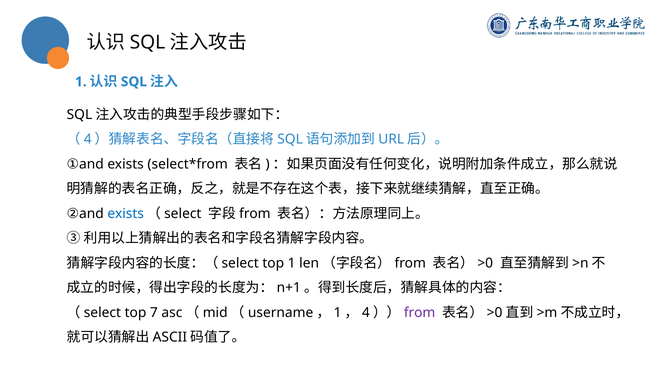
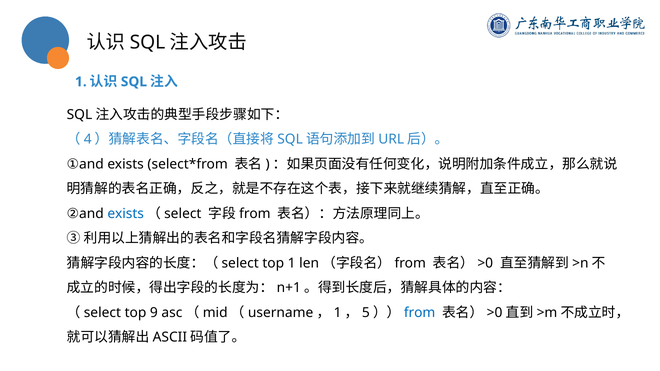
7: 7 -> 9
4 at (366, 313): 4 -> 5
from at (420, 313) colour: purple -> blue
